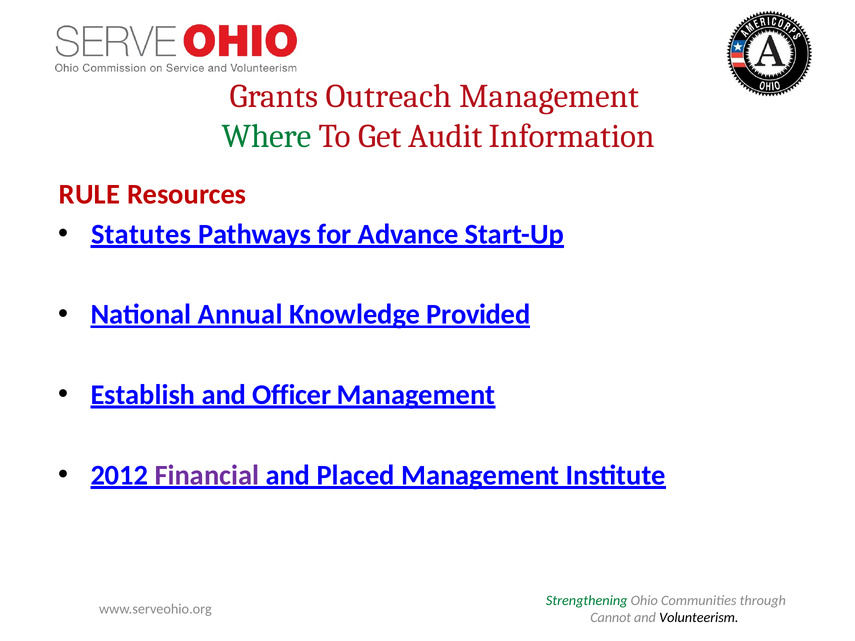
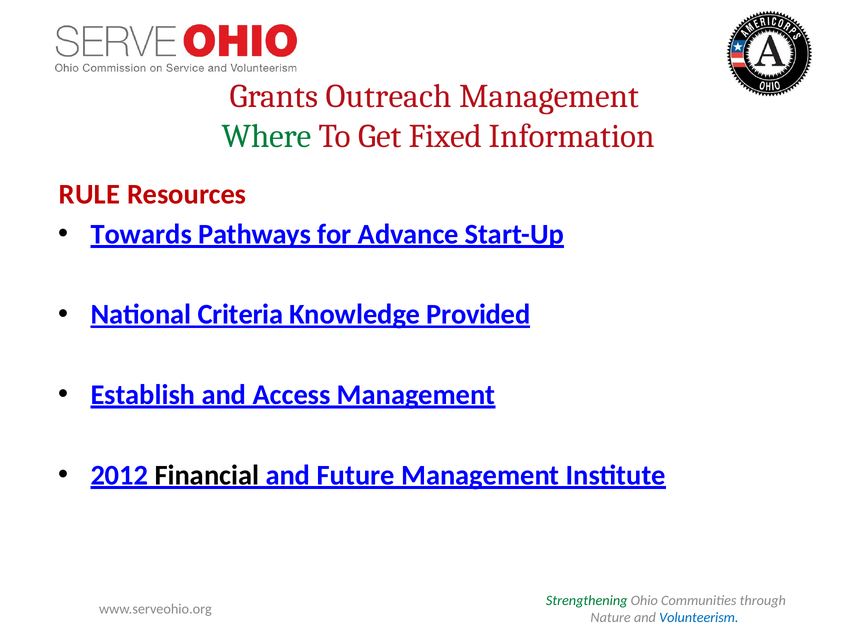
Audit: Audit -> Fixed
Statutes: Statutes -> Towards
Annual: Annual -> Criteria
Officer: Officer -> Access
Financial colour: purple -> black
Placed: Placed -> Future
Cannot: Cannot -> Nature
Volunteerism colour: black -> blue
